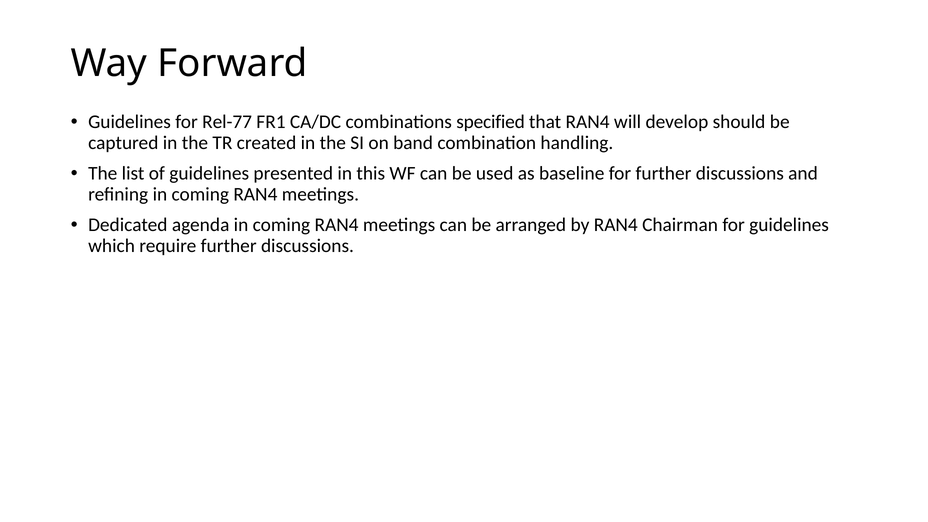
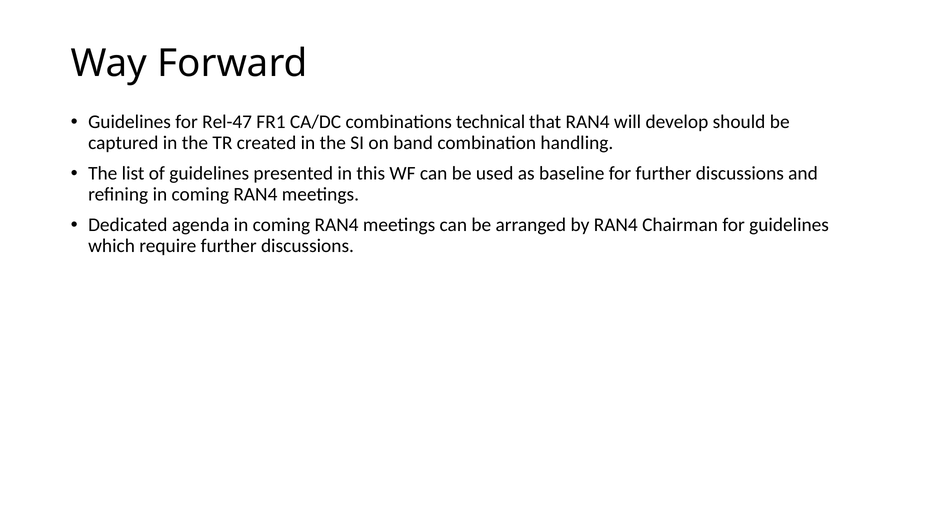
Rel-77: Rel-77 -> Rel-47
specified: specified -> technical
